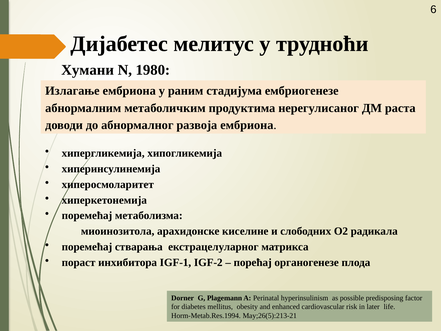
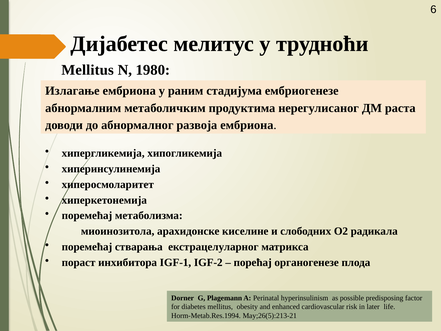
Хумани at (88, 70): Хумани -> Mellitus
